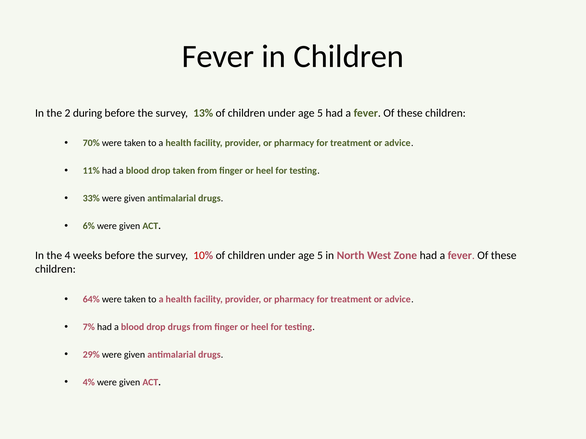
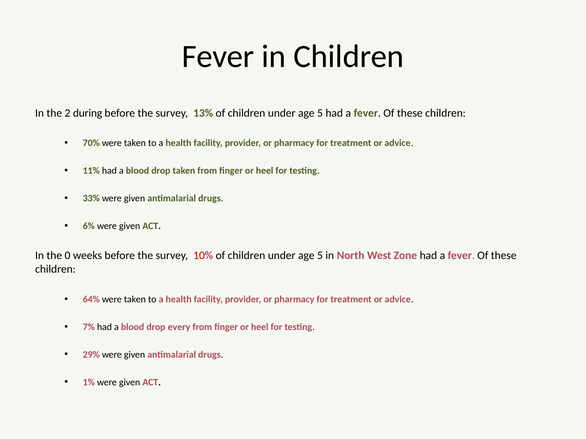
4: 4 -> 0
drop drugs: drugs -> every
4%: 4% -> 1%
